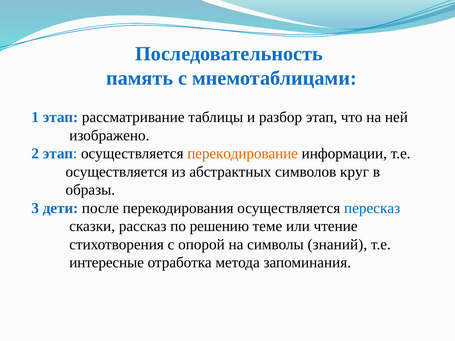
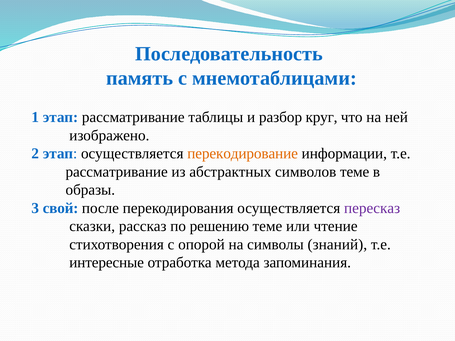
разбор этап: этап -> круг
осуществляется at (117, 172): осуществляется -> рассматривание
символов круг: круг -> теме
дети: дети -> свой
пересказ colour: blue -> purple
